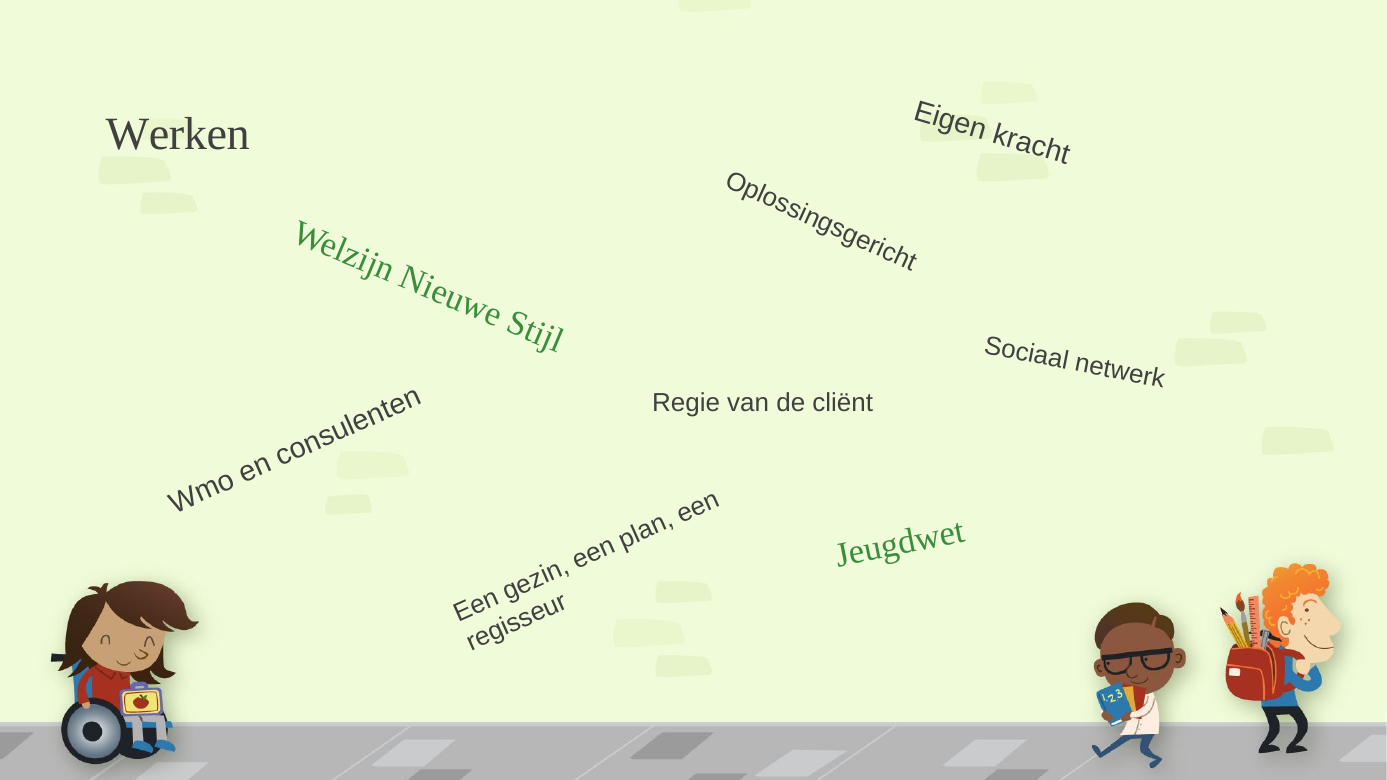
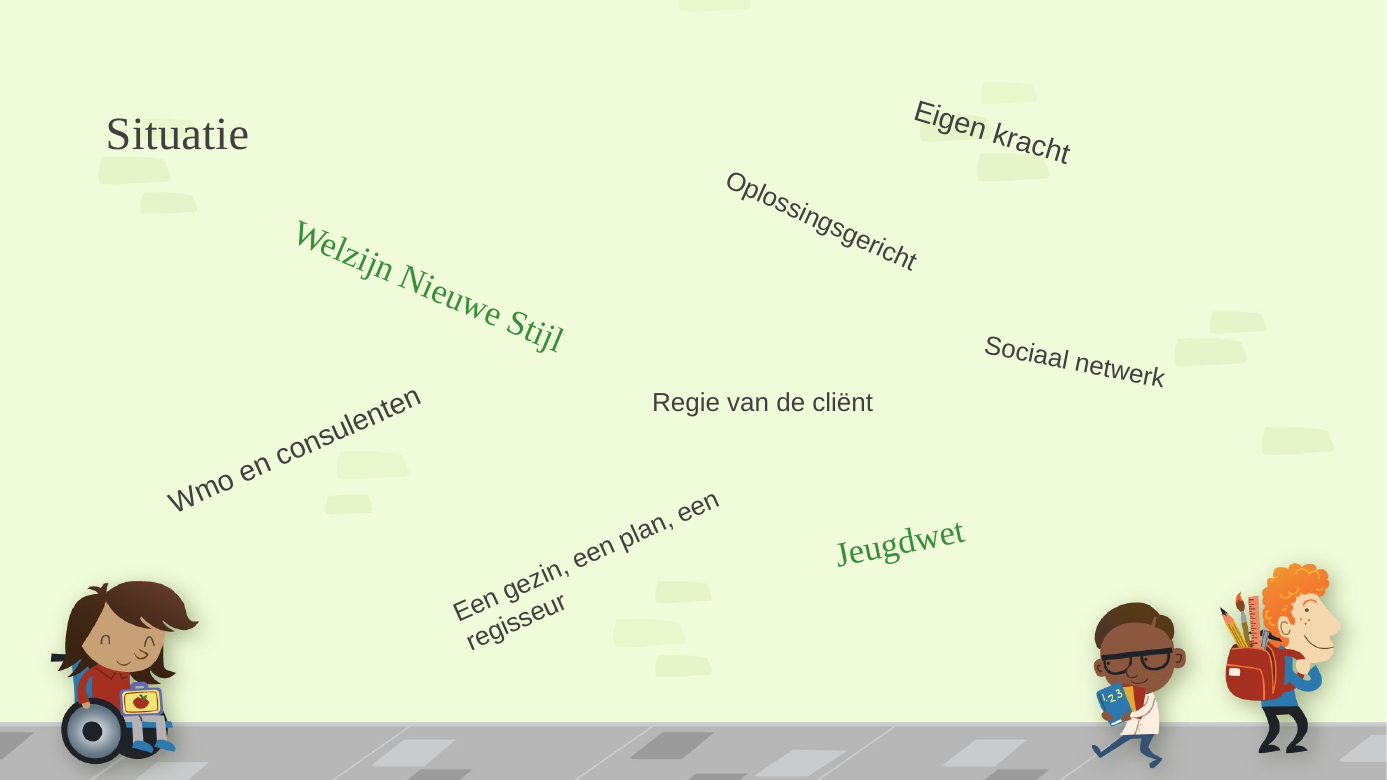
Werken: Werken -> Situatie
